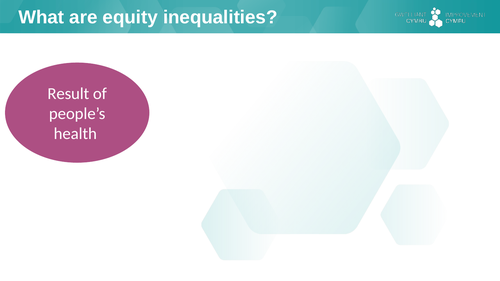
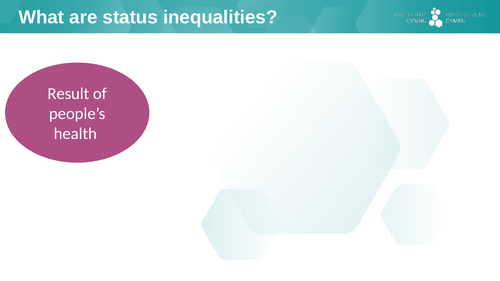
equity: equity -> status
